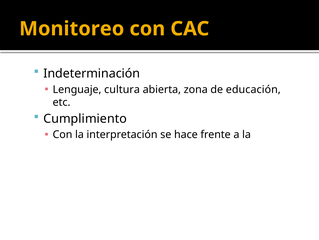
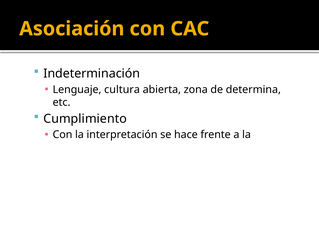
Monitoreo: Monitoreo -> Asociación
educación: educación -> determina
